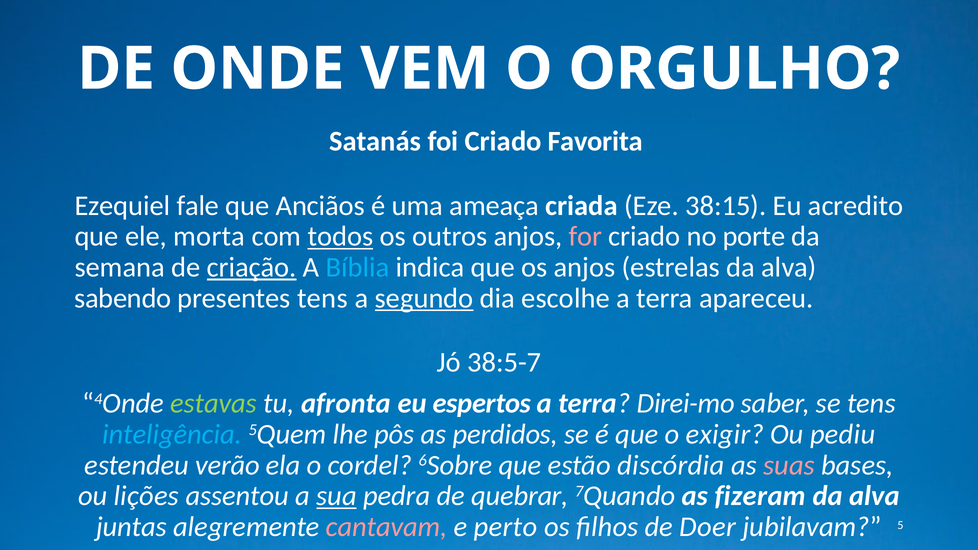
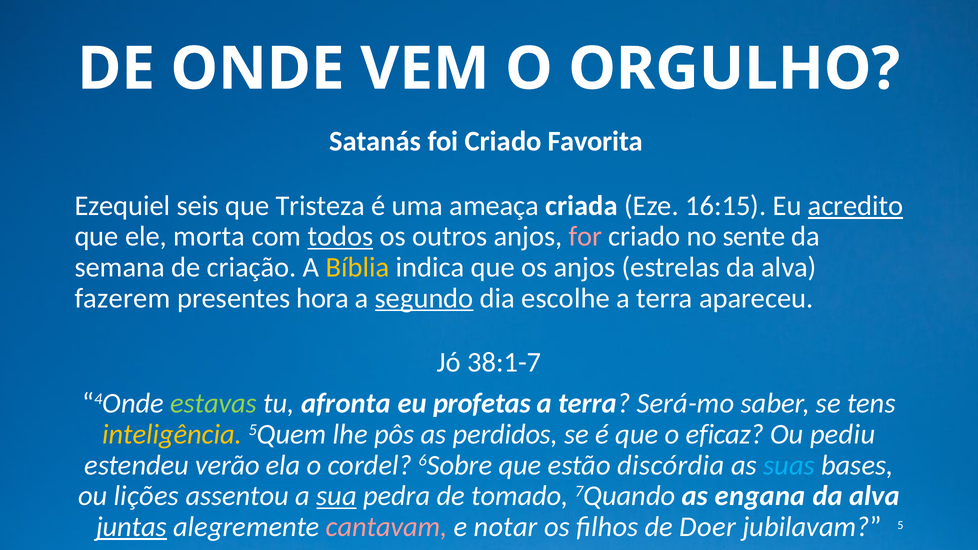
fale: fale -> seis
Anciãos: Anciãos -> Tristeza
38:15: 38:15 -> 16:15
acredito underline: none -> present
porte: porte -> sente
criação underline: present -> none
Bíblia colour: light blue -> yellow
sabendo: sabendo -> fazerem
presentes tens: tens -> hora
38:5-7: 38:5-7 -> 38:1-7
espertos: espertos -> profetas
Direi-mo: Direi-mo -> Será-mo
inteligência colour: light blue -> yellow
exigir: exigir -> eficaz
suas colour: pink -> light blue
quebrar: quebrar -> tomado
fizeram: fizeram -> engana
juntas underline: none -> present
perto: perto -> notar
